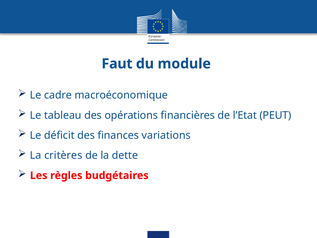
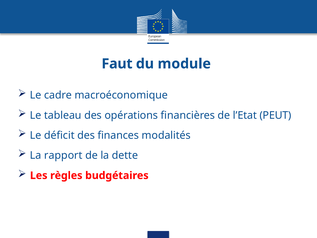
variations: variations -> modalités
critères: critères -> rapport
